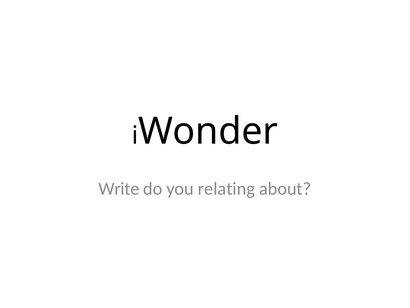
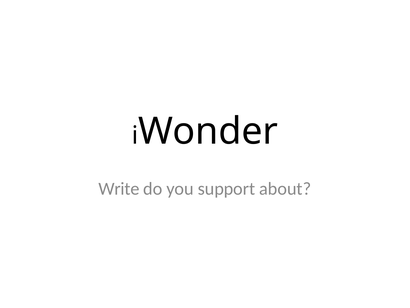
relating: relating -> support
